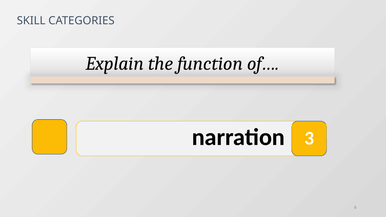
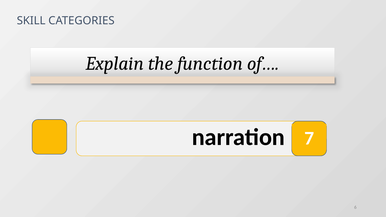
3: 3 -> 7
